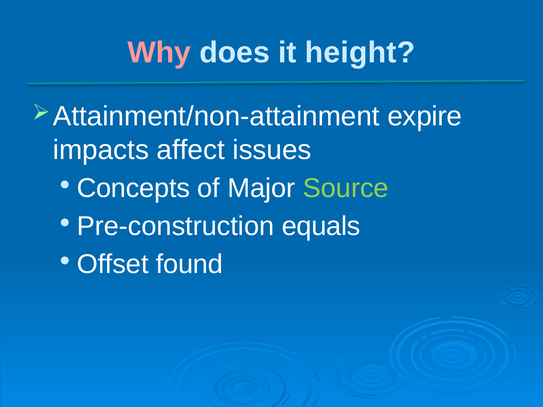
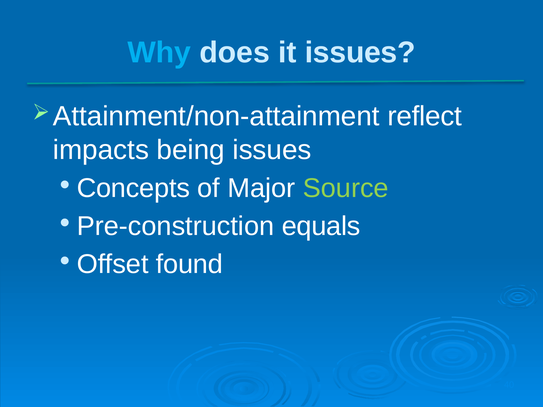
Why colour: pink -> light blue
it height: height -> issues
expire: expire -> reflect
affect: affect -> being
